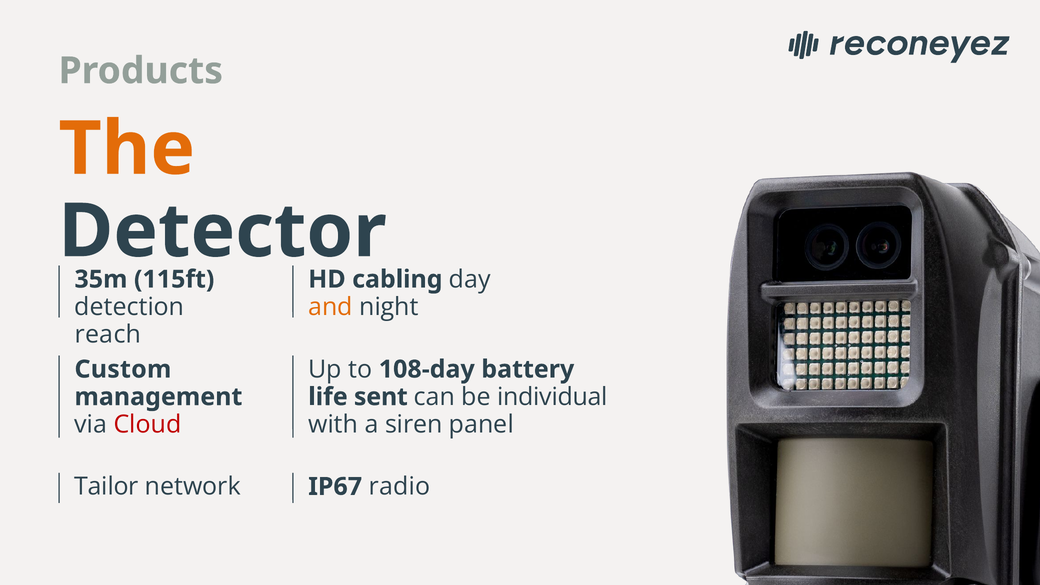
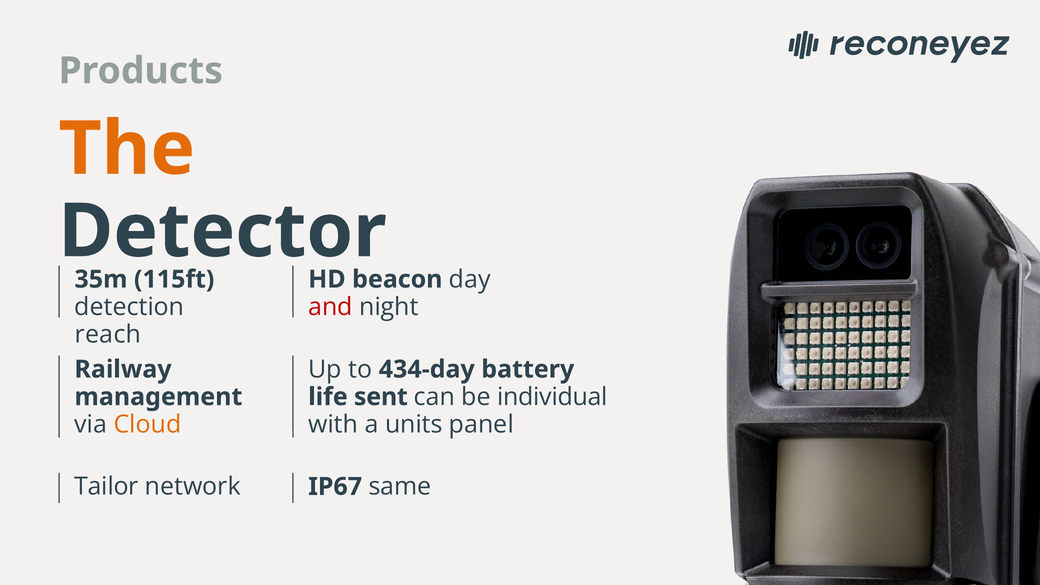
cabling: cabling -> beacon
and colour: orange -> red
108-day: 108-day -> 434-day
Custom: Custom -> Railway
Cloud colour: red -> orange
siren: siren -> units
radio: radio -> same
